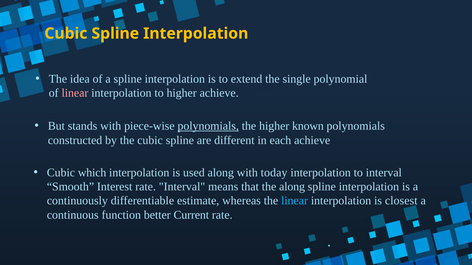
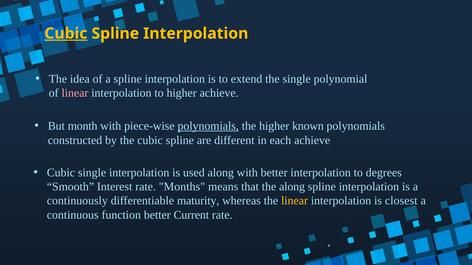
Cubic at (66, 34) underline: none -> present
stands: stands -> month
Cubic which: which -> single
with today: today -> better
to interval: interval -> degrees
rate Interval: Interval -> Months
estimate: estimate -> maturity
linear at (295, 201) colour: light blue -> yellow
